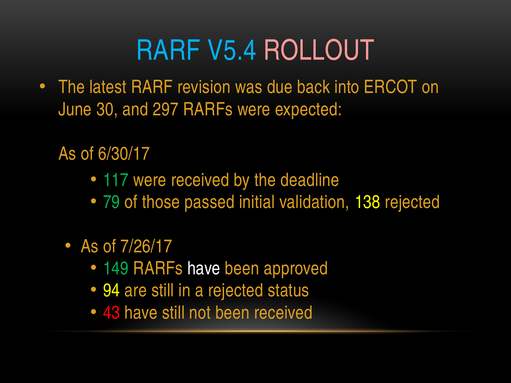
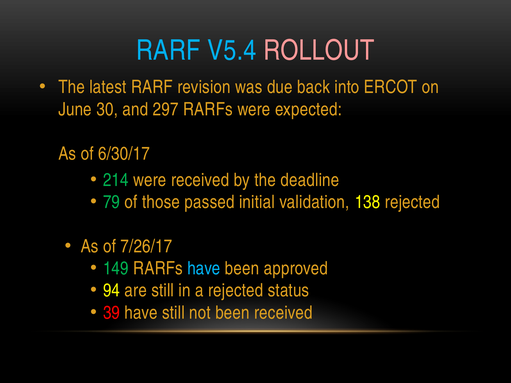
117: 117 -> 214
have at (204, 269) colour: white -> light blue
43: 43 -> 39
